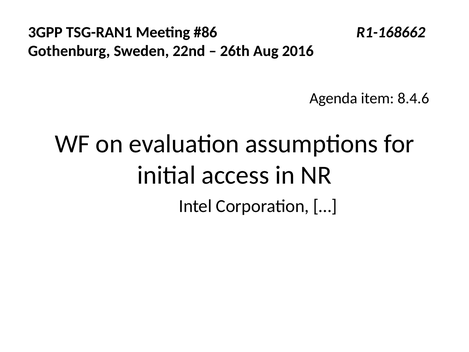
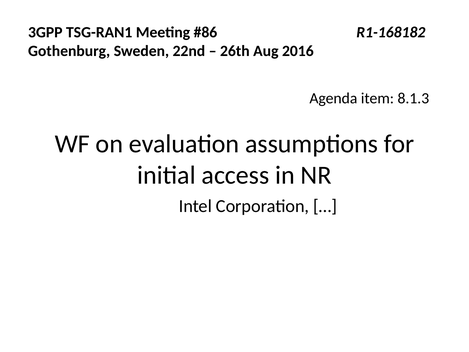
R1-168662: R1-168662 -> R1-168182
8.4.6: 8.4.6 -> 8.1.3
